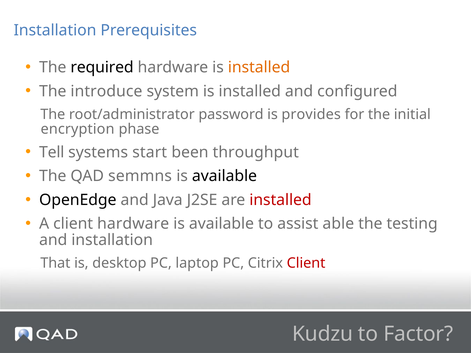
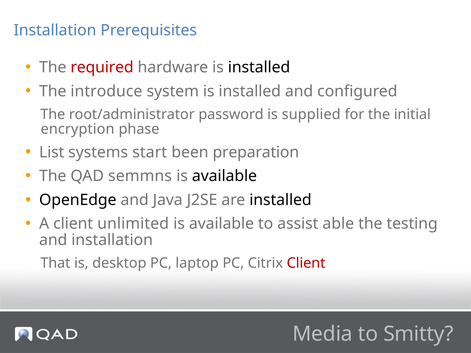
required colour: black -> red
installed at (259, 67) colour: orange -> black
provides: provides -> supplied
Tell: Tell -> List
throughput: throughput -> preparation
installed at (280, 200) colour: red -> black
client hardware: hardware -> unlimited
Kudzu: Kudzu -> Media
Factor: Factor -> Smitty
